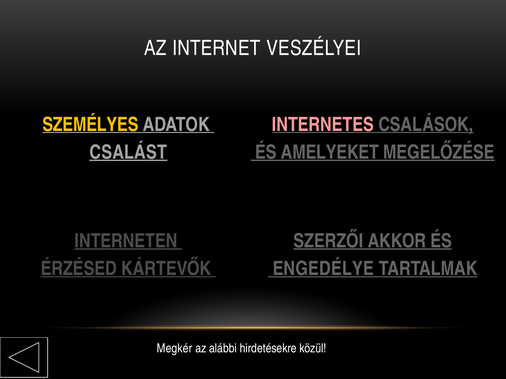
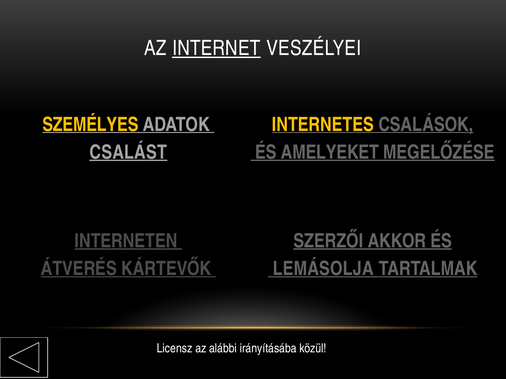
INTERNET underline: none -> present
INTERNETES colour: pink -> yellow
ÉRZÉSED: ÉRZÉSED -> ÁTVERÉS
ENGEDÉLYE: ENGEDÉLYE -> LEMÁSOLJA
Megkér: Megkér -> Licensz
hirdetésekre: hirdetésekre -> irányításába
